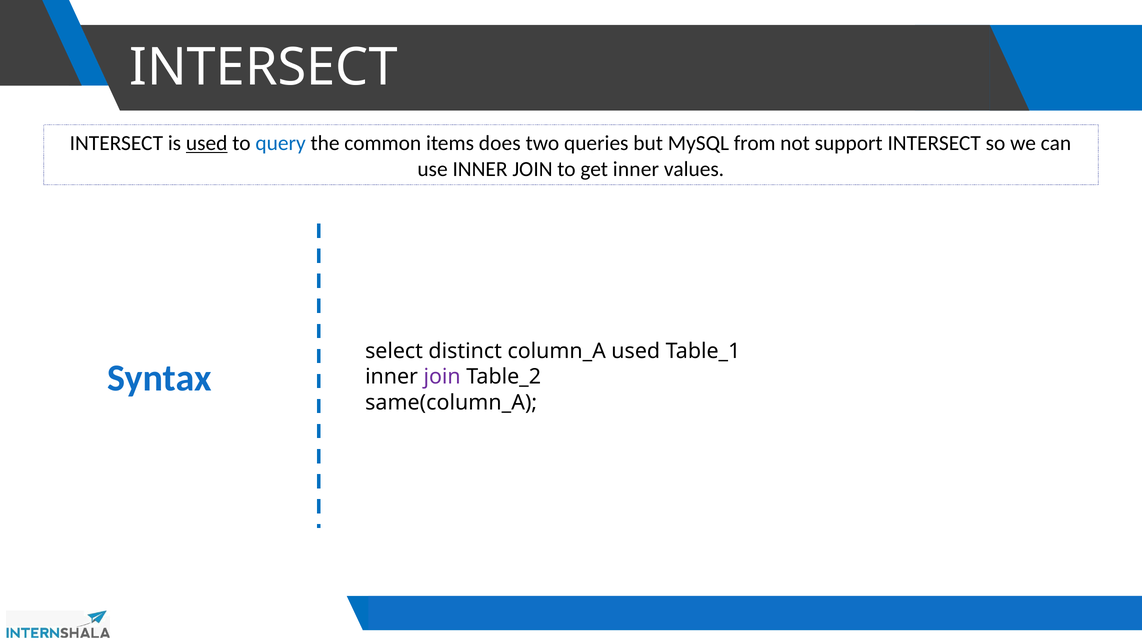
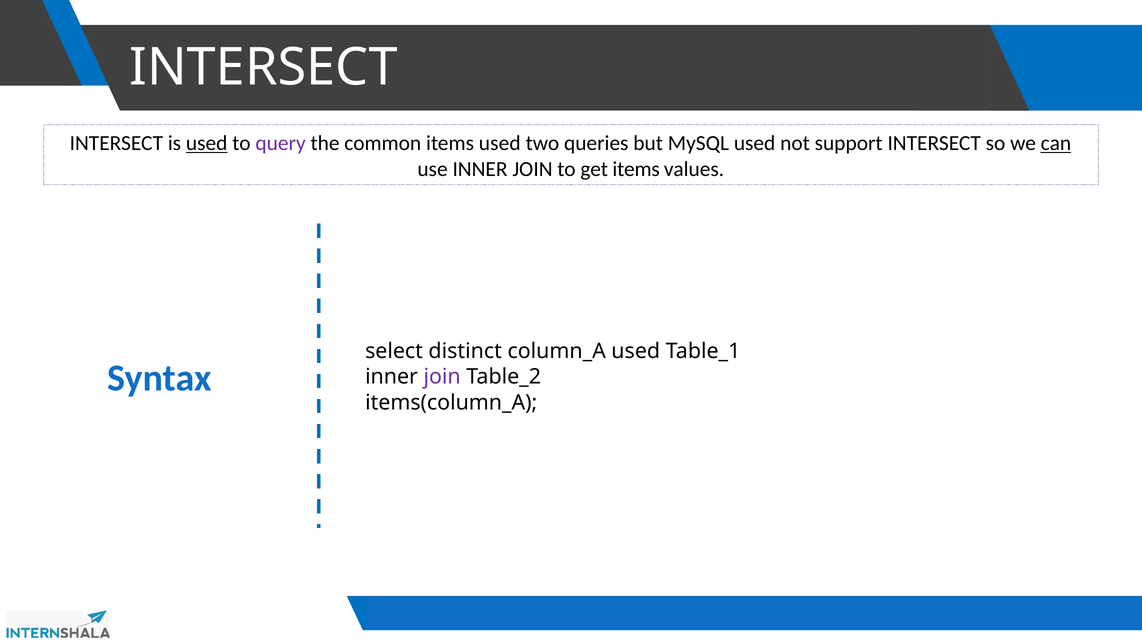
query colour: blue -> purple
items does: does -> used
MySQL from: from -> used
can underline: none -> present
get inner: inner -> items
same(column_A: same(column_A -> items(column_A
